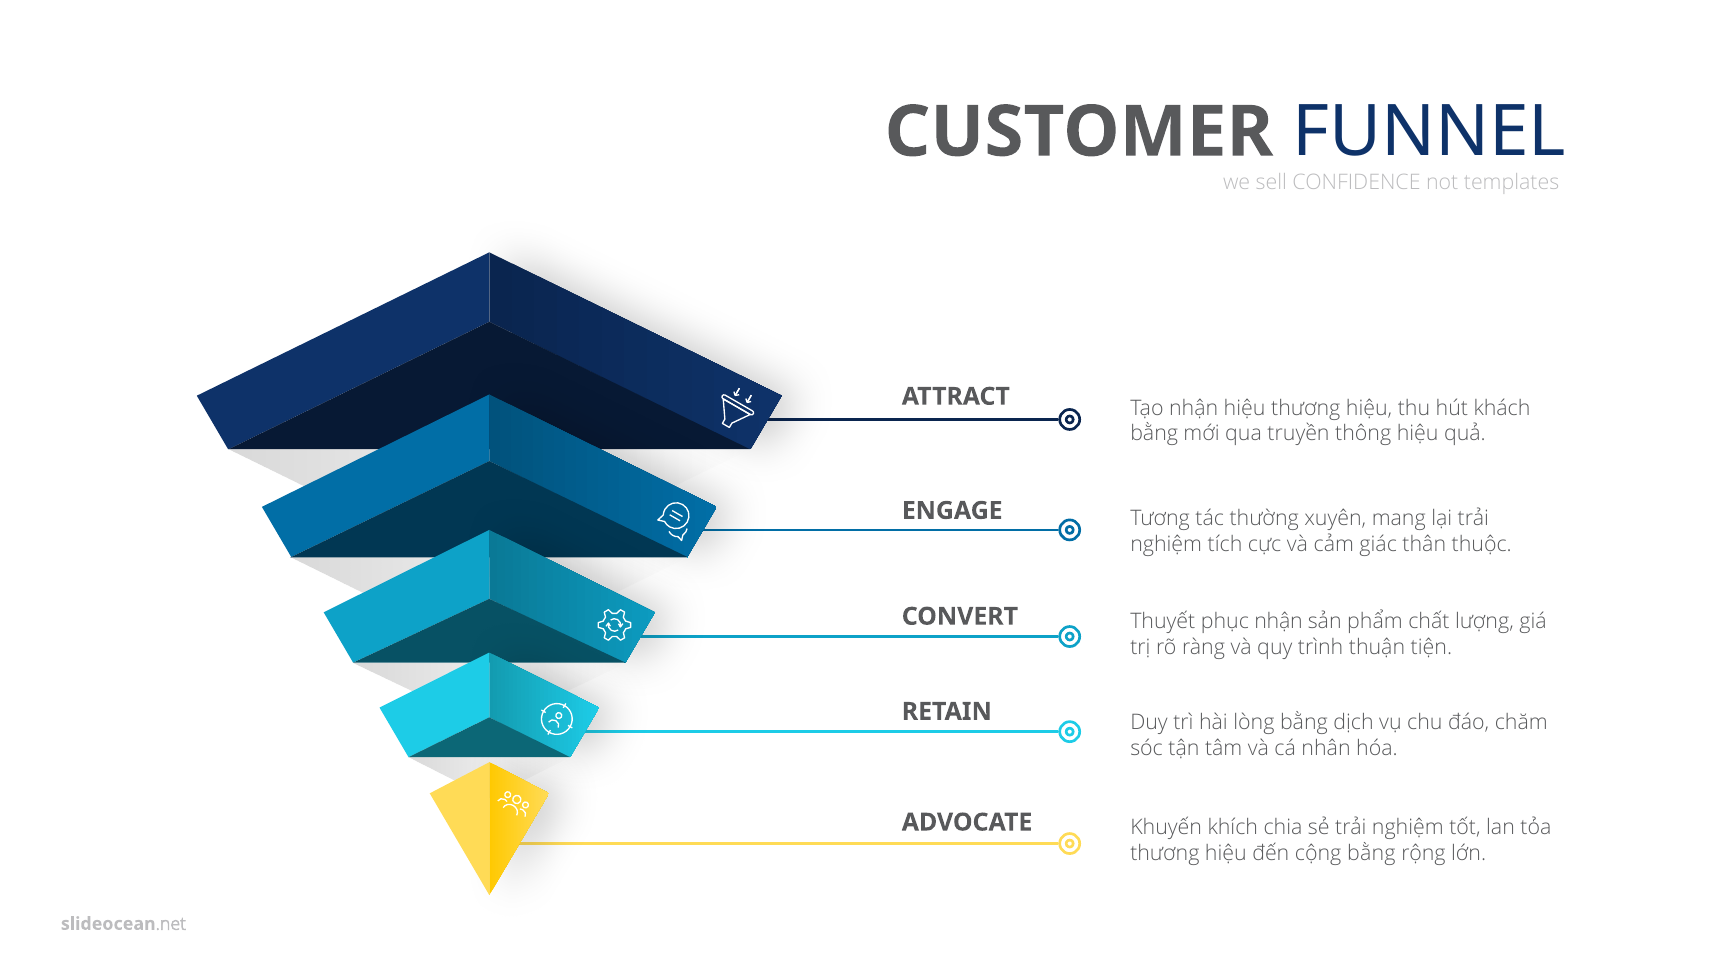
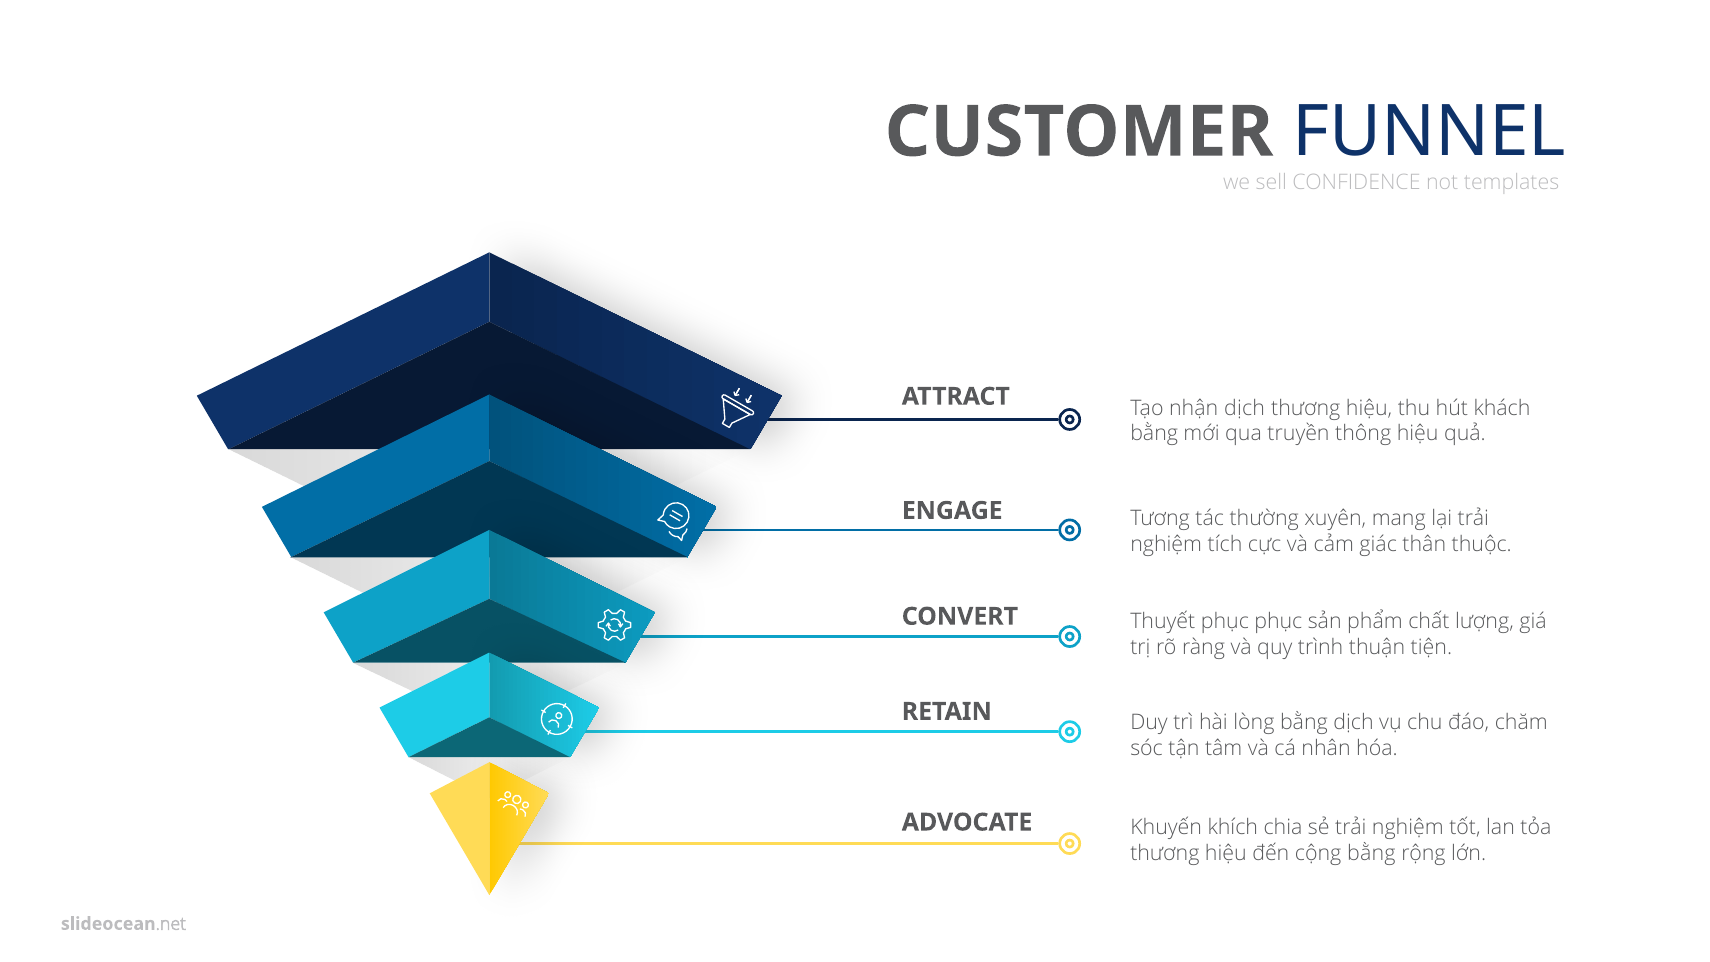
nhận hiệu: hiệu -> dịch
phục nhận: nhận -> phục
